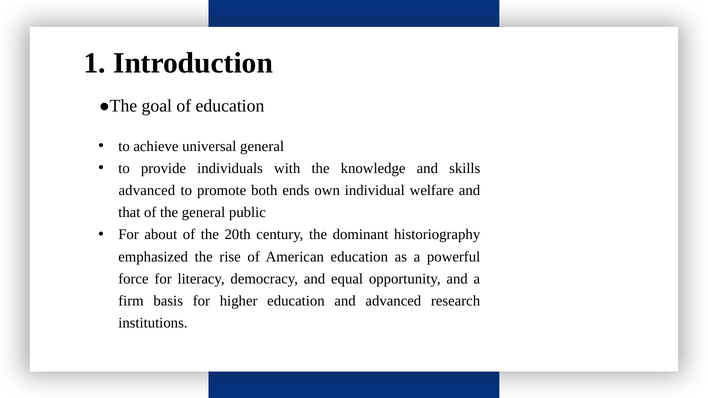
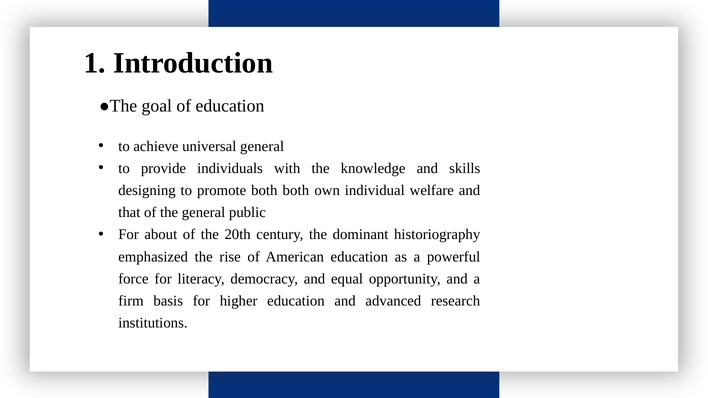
advanced at (147, 191): advanced -> designing
both ends: ends -> both
